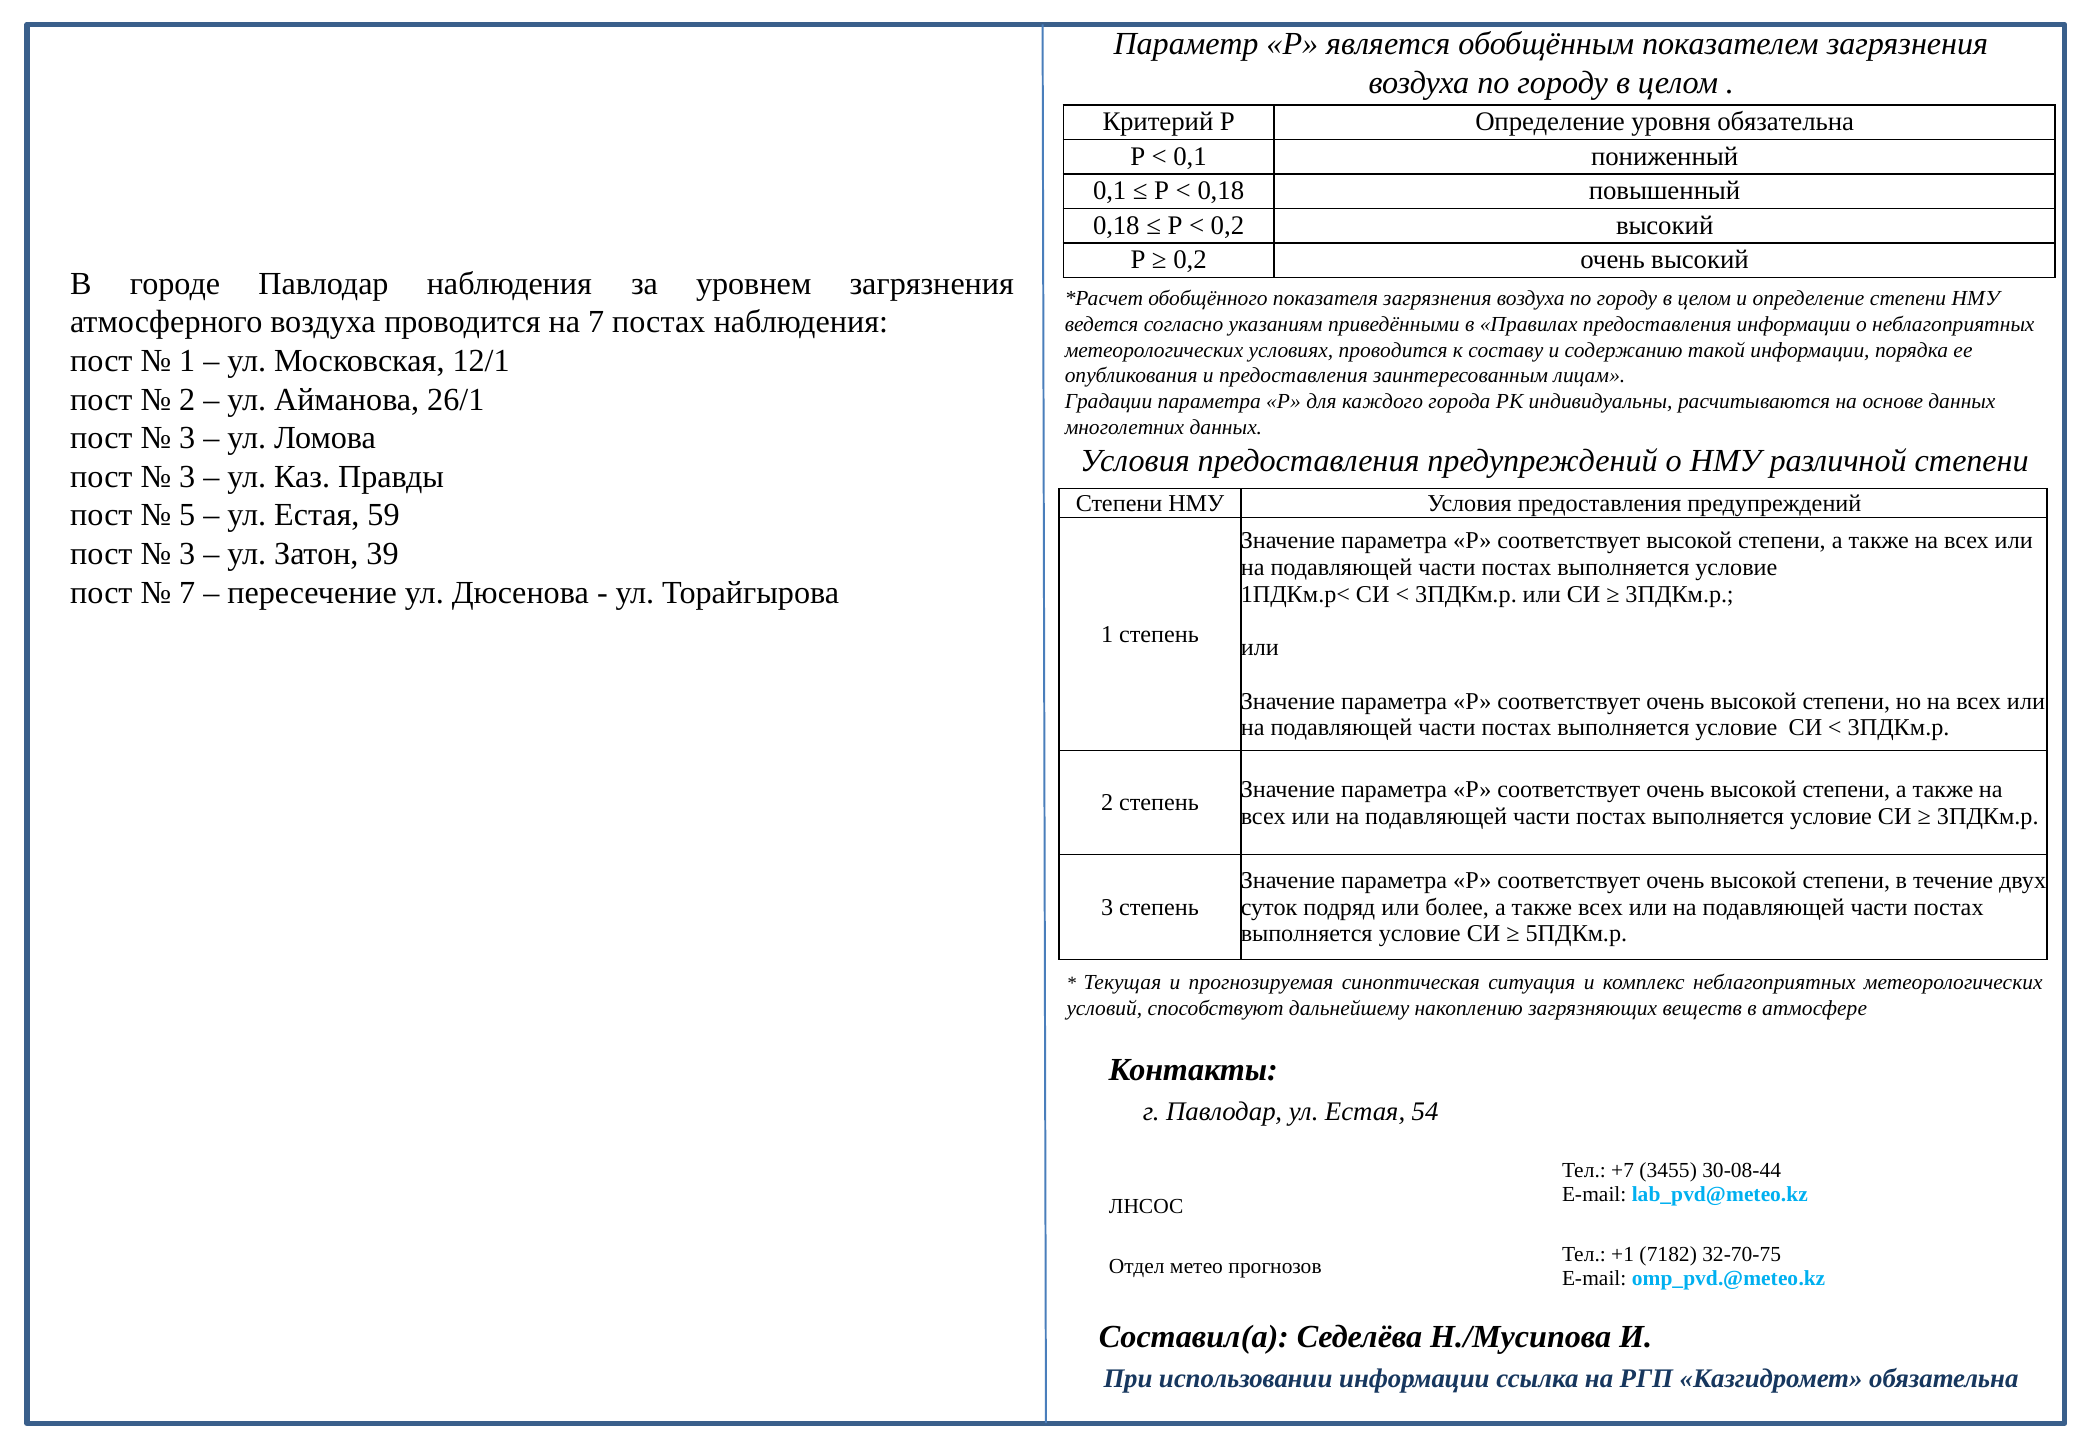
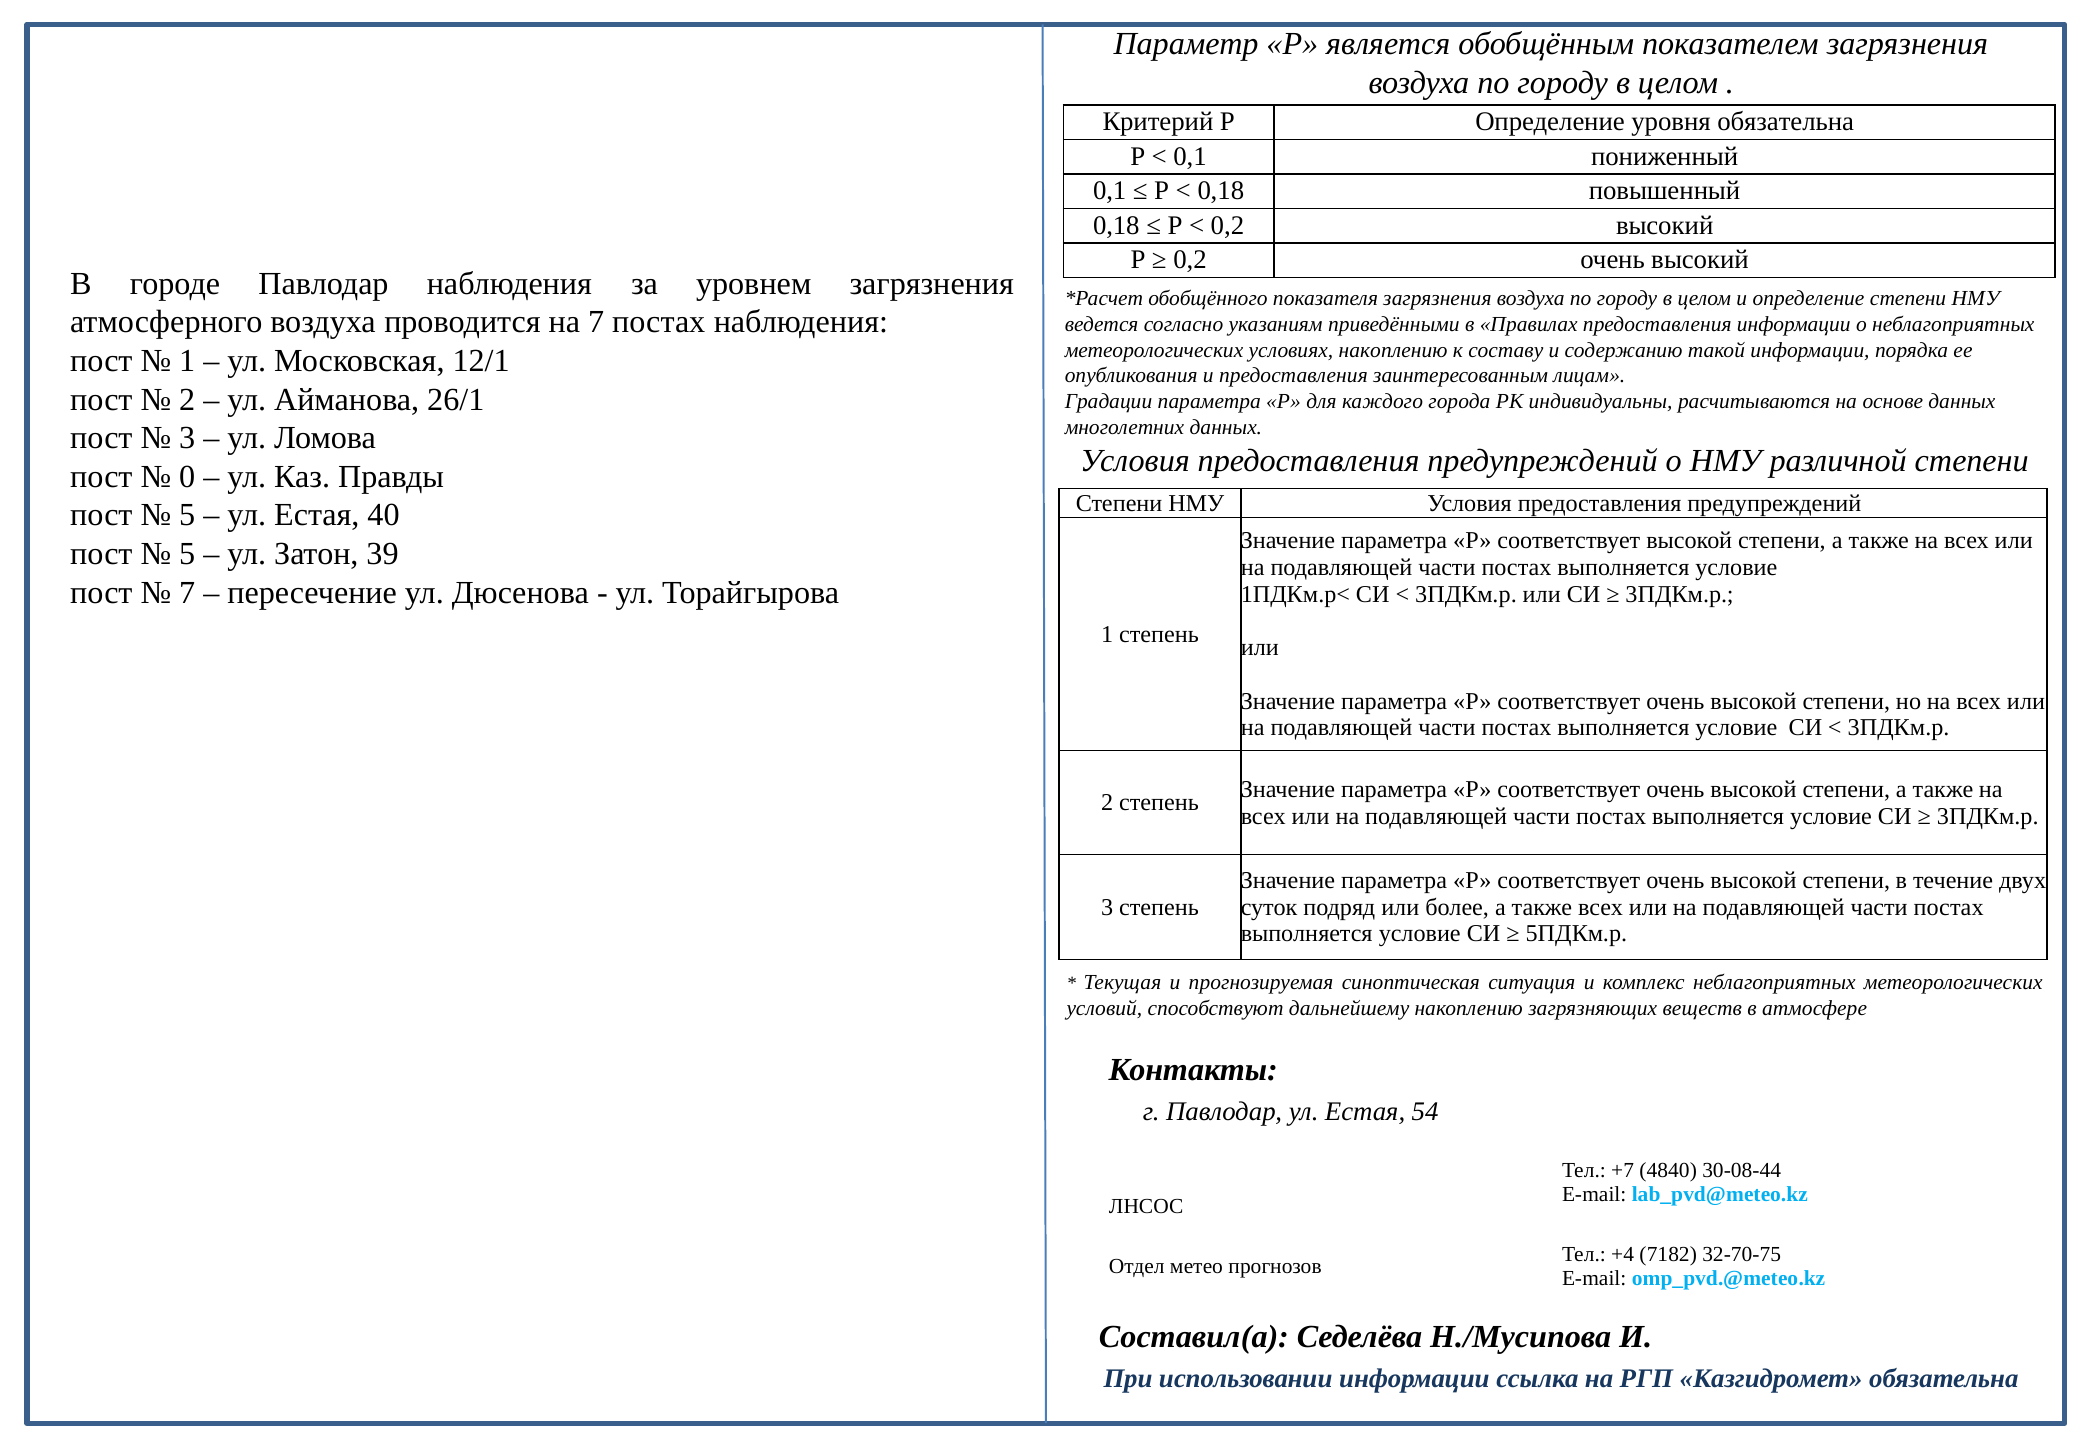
условиях проводится: проводится -> накоплению
3 at (187, 477): 3 -> 0
59: 59 -> 40
3 at (187, 554): 3 -> 5
3455: 3455 -> 4840
+1: +1 -> +4
